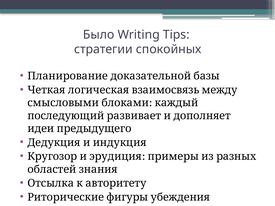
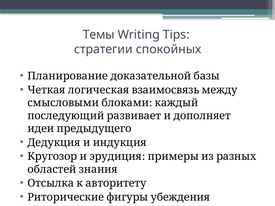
Было: Было -> Темы
